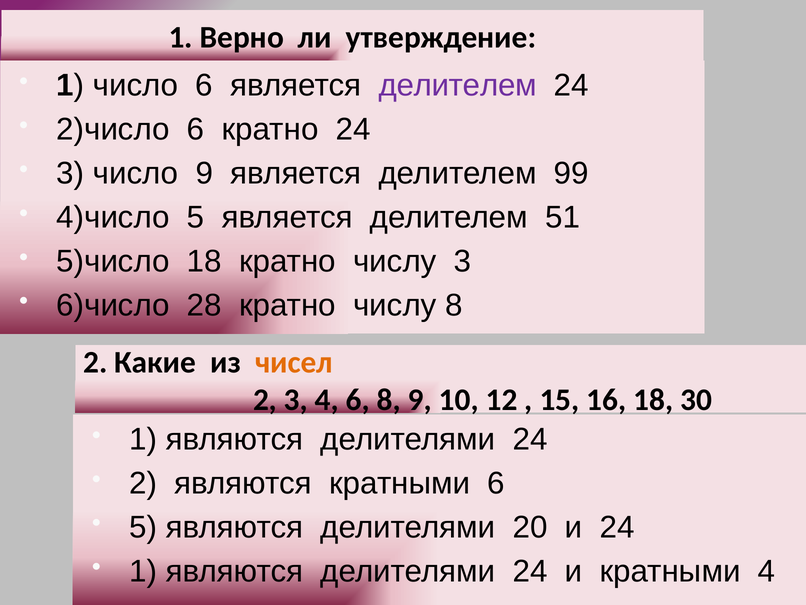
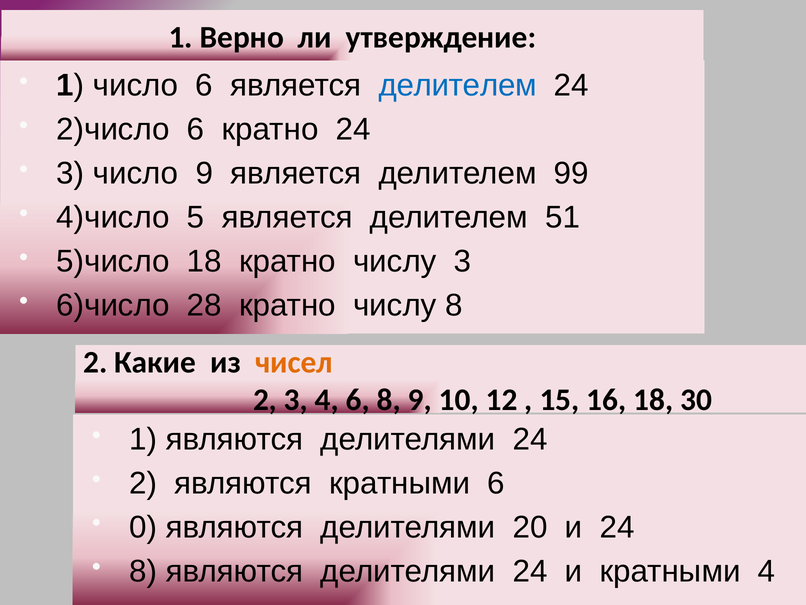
делителем at (458, 86) colour: purple -> blue
5 at (143, 527): 5 -> 0
1 at (143, 571): 1 -> 8
